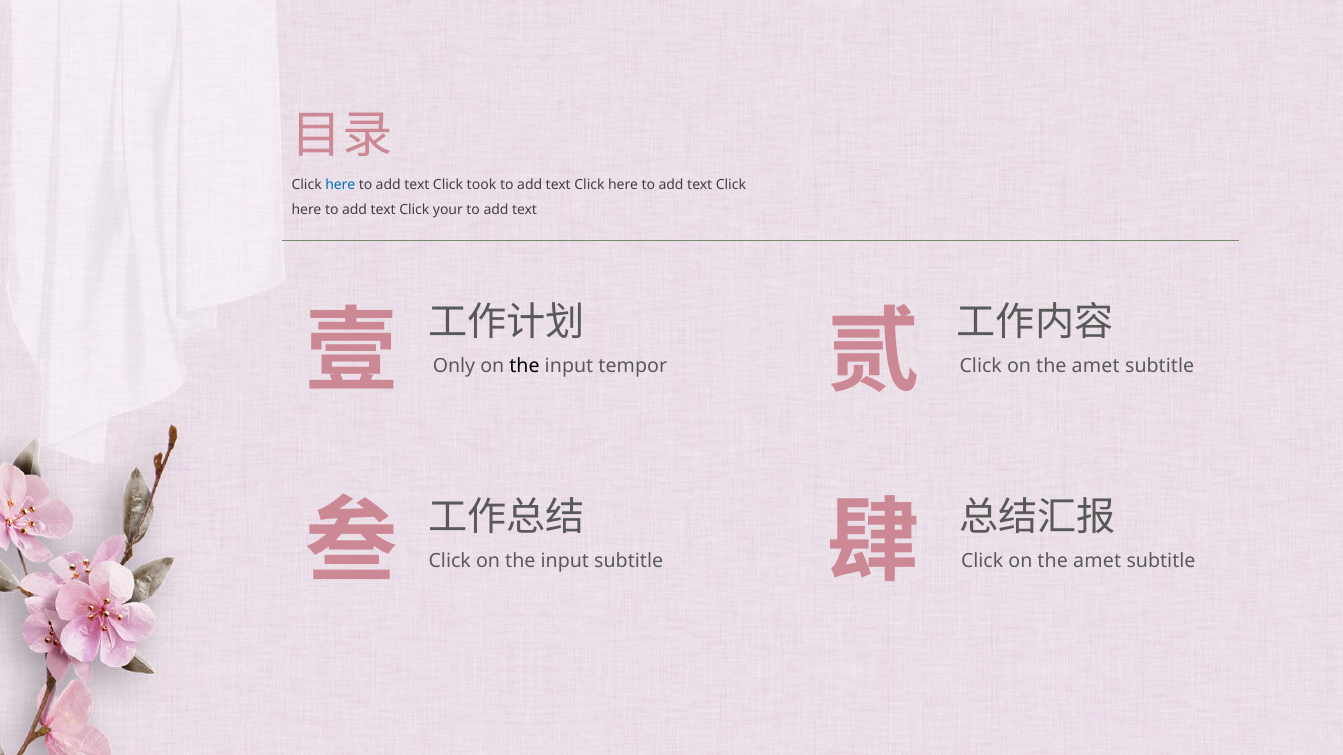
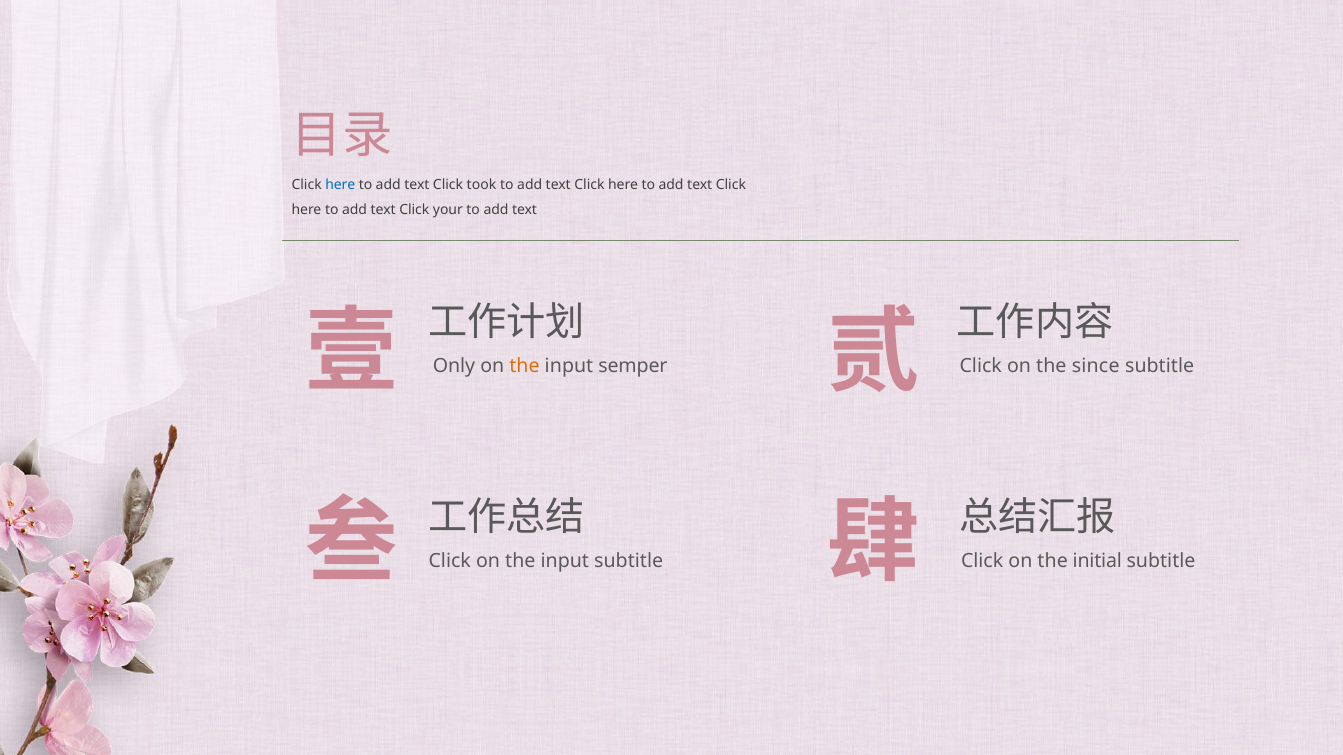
the at (524, 366) colour: black -> orange
tempor: tempor -> semper
amet at (1096, 366): amet -> since
amet at (1097, 561): amet -> initial
